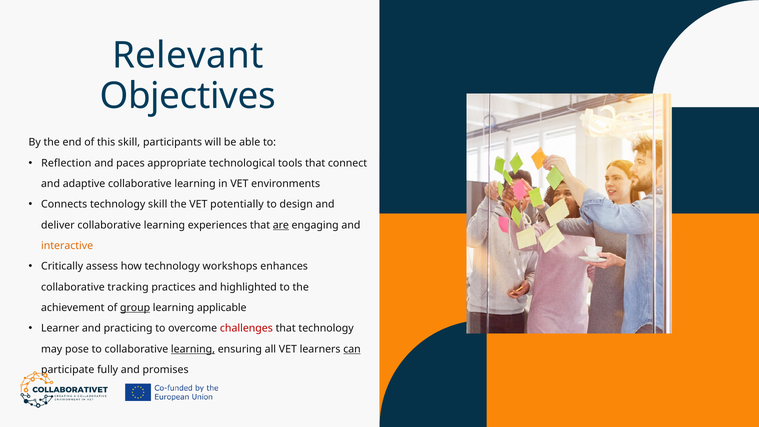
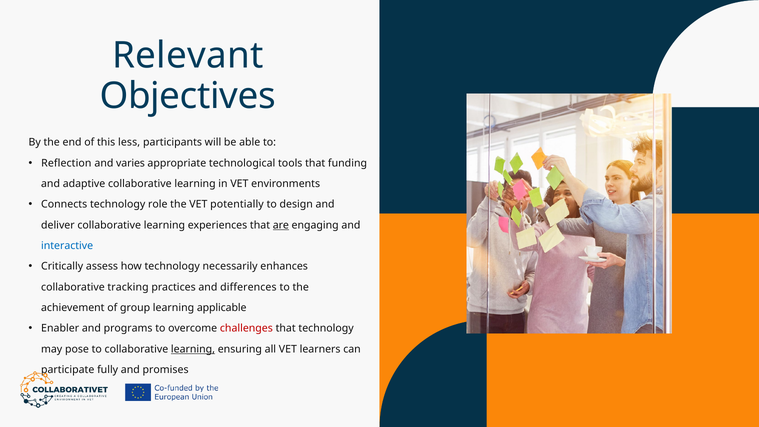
this skill: skill -> less
paces: paces -> varies
connect: connect -> funding
technology skill: skill -> role
interactive colour: orange -> blue
workshops: workshops -> necessarily
highlighted: highlighted -> differences
group underline: present -> none
Learner: Learner -> Enabler
practicing: practicing -> programs
can underline: present -> none
